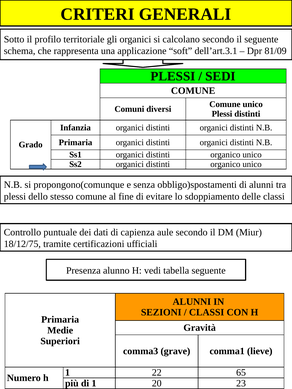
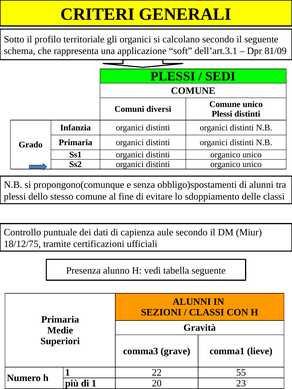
65: 65 -> 55
